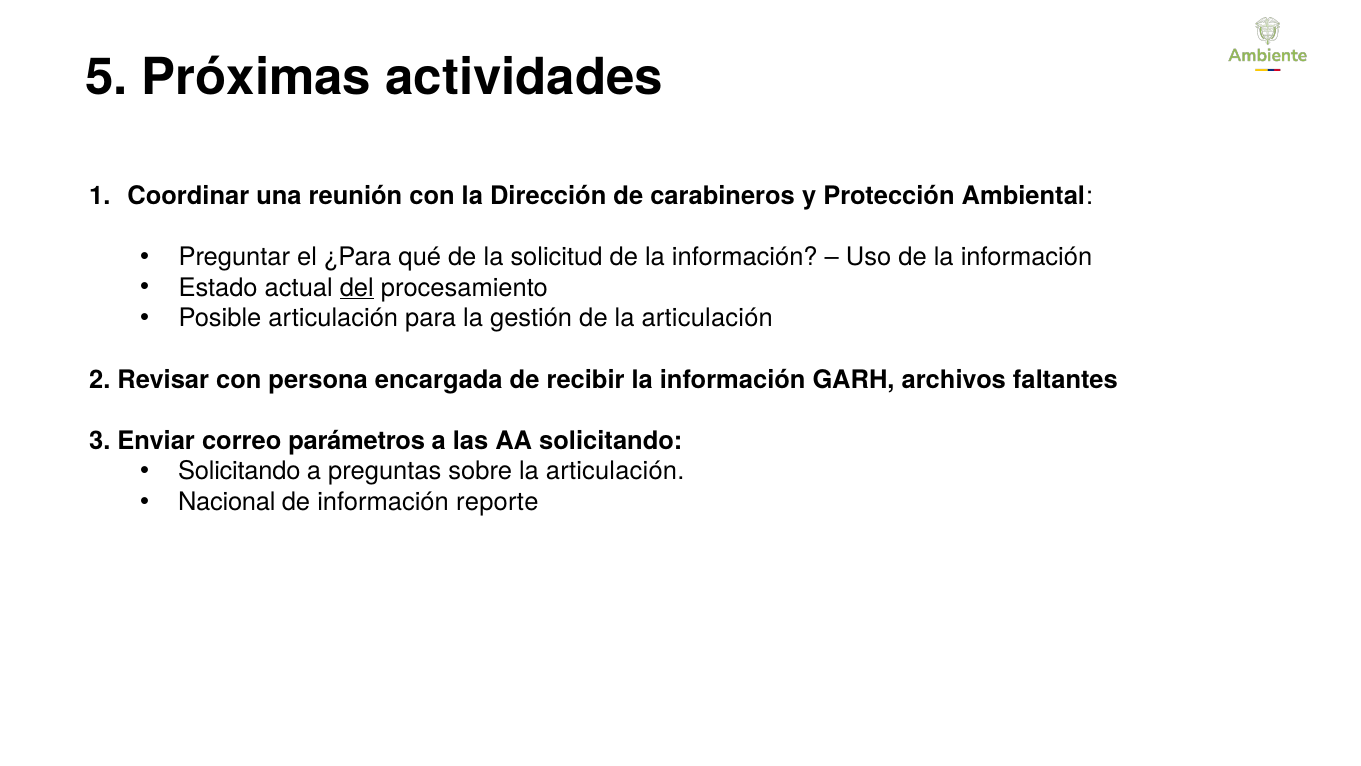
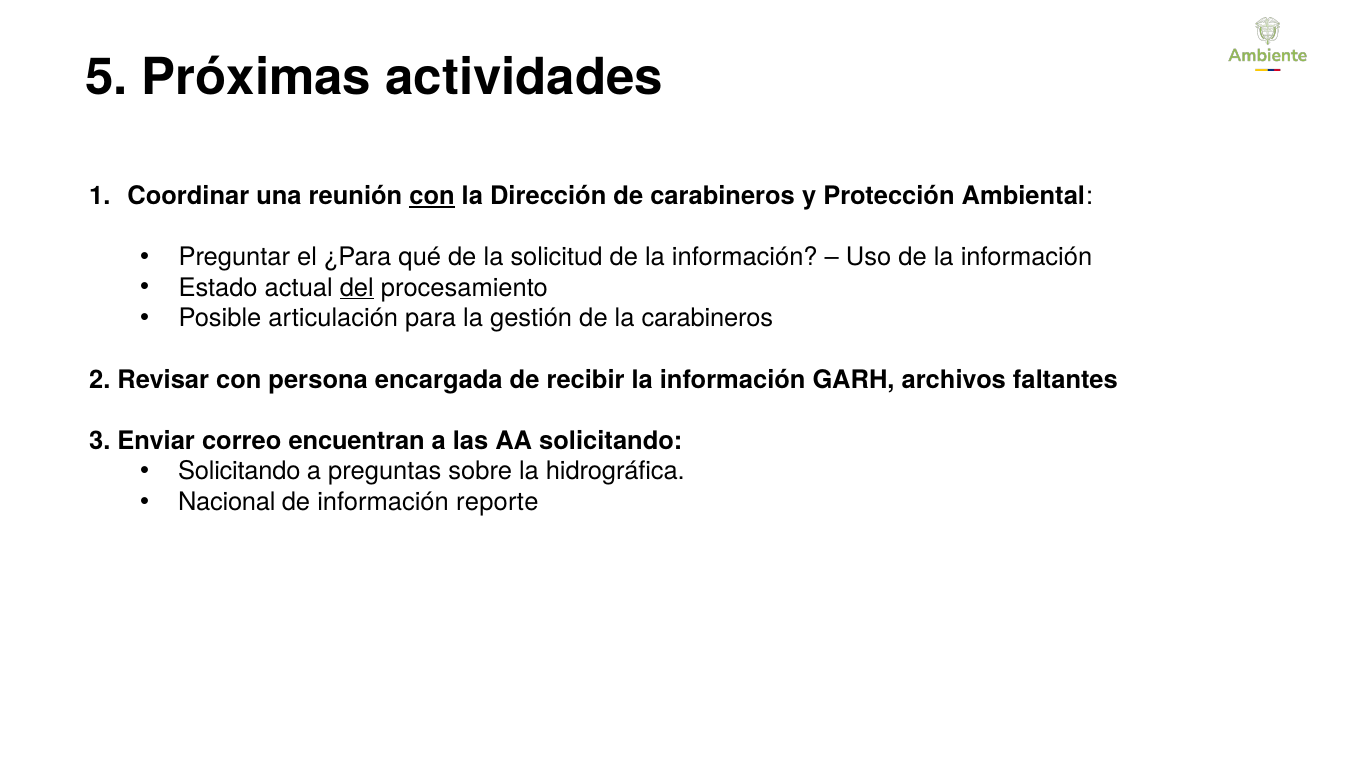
con at (432, 196) underline: none -> present
de la articulación: articulación -> carabineros
parámetros: parámetros -> encuentran
sobre la articulación: articulación -> hidrográfica
